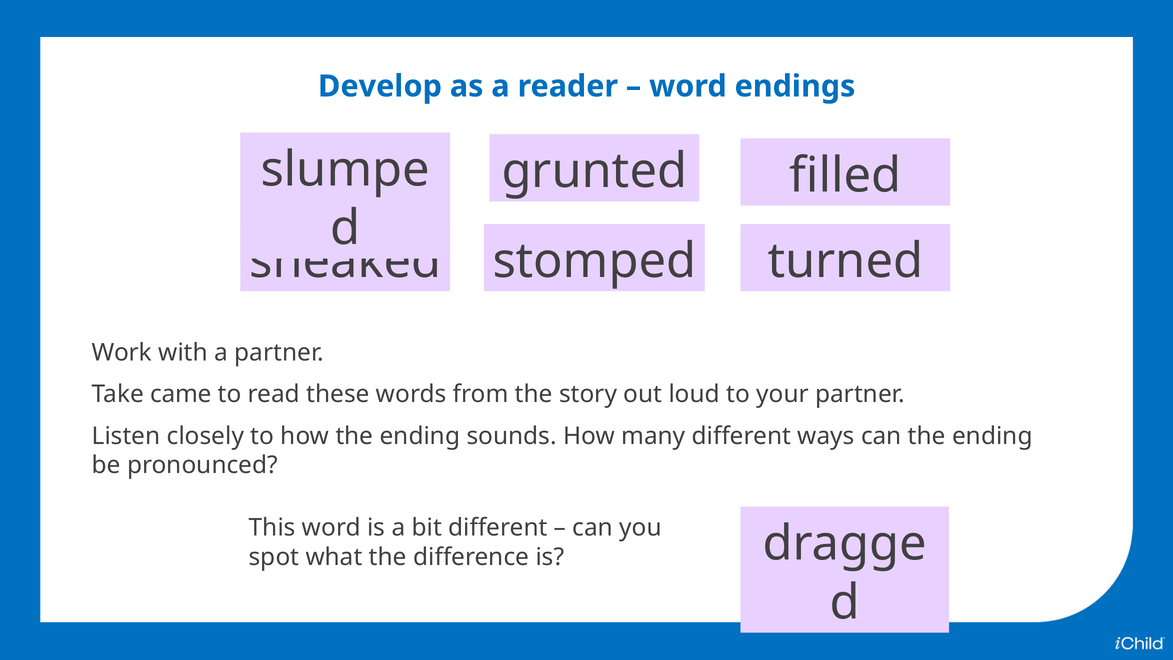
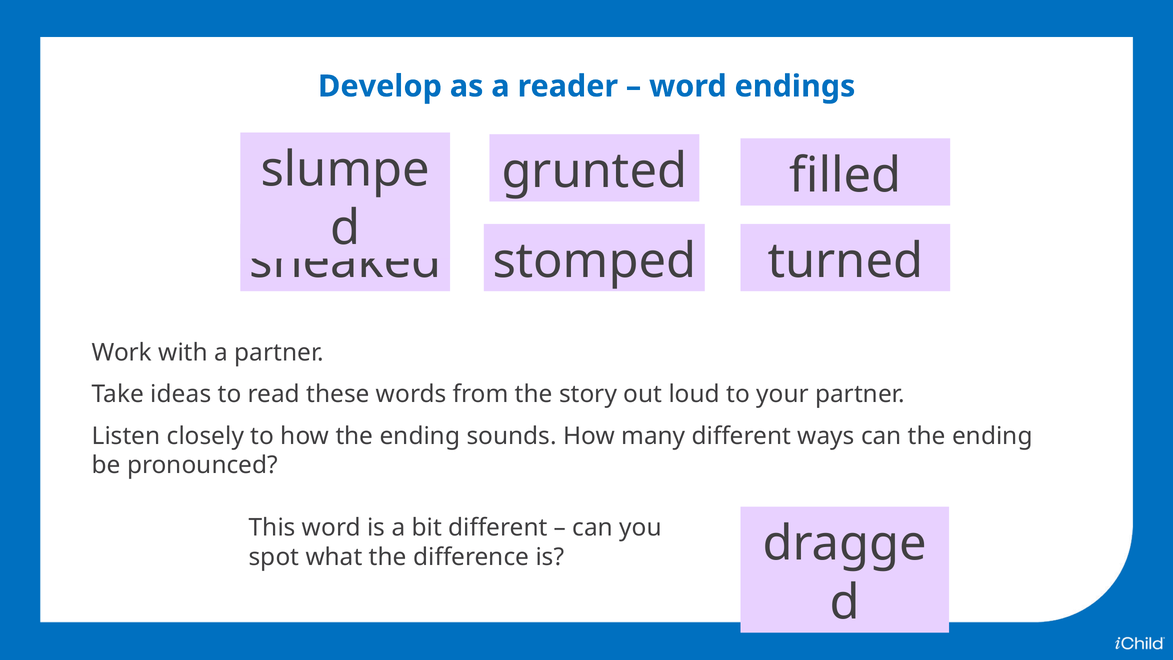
came: came -> ideas
